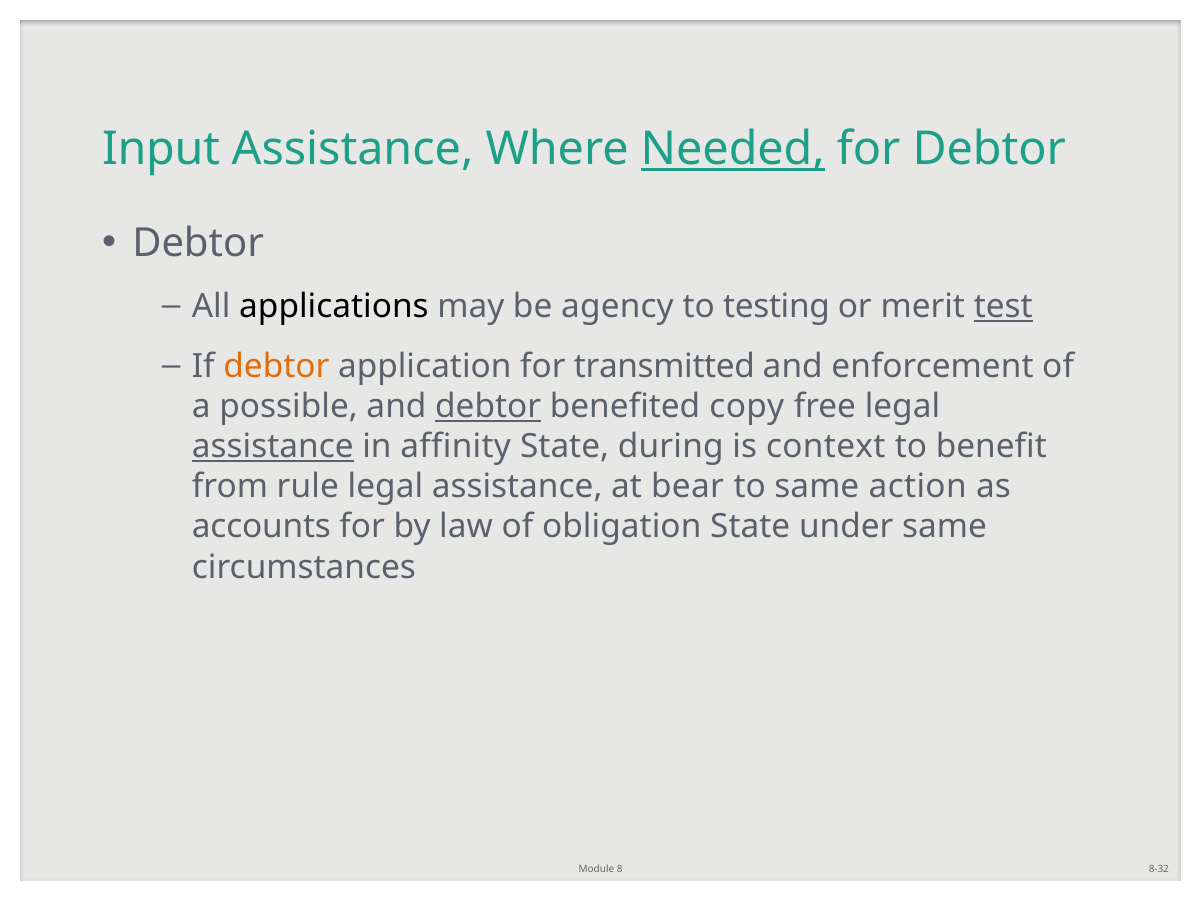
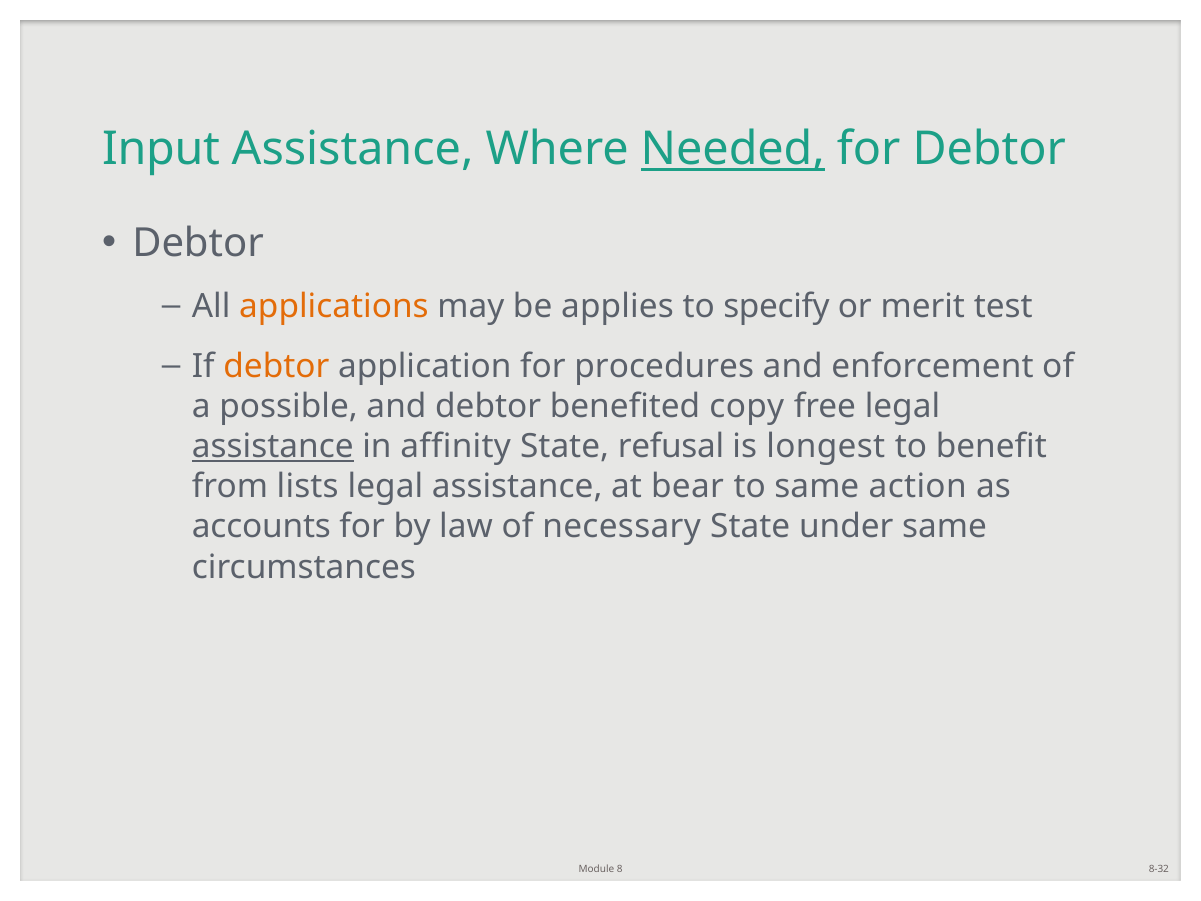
applications colour: black -> orange
agency: agency -> applies
testing: testing -> specify
test underline: present -> none
transmitted: transmitted -> procedures
debtor at (488, 407) underline: present -> none
during: during -> refusal
context: context -> longest
rule: rule -> lists
obligation: obligation -> necessary
